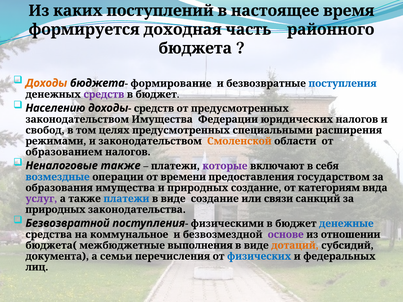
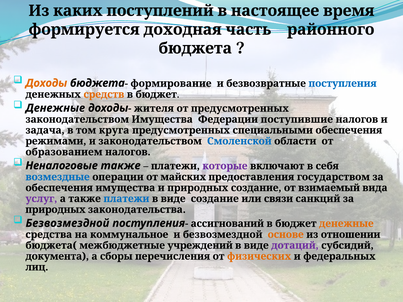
средств at (104, 94) colour: purple -> orange
Населению at (55, 108): Населению -> Денежные
доходы- средств: средств -> жителя
юридических: юридических -> поступившие
свобод: свобод -> задача
целях: целях -> круга
специальными расширения: расширения -> обеспечения
Смоленской colour: orange -> blue
времени: времени -> майских
образования at (59, 188): образования -> обеспечения
категориям: категориям -> взимаемый
Безвозвратной at (68, 223): Безвозвратной -> Безвозмездной
физическими: физическими -> ассигнований
денежные at (346, 224) colour: blue -> orange
основе colour: purple -> orange
выполнения: выполнения -> учреждений
дотаций colour: orange -> purple
семьи: семьи -> сборы
физических colour: blue -> orange
